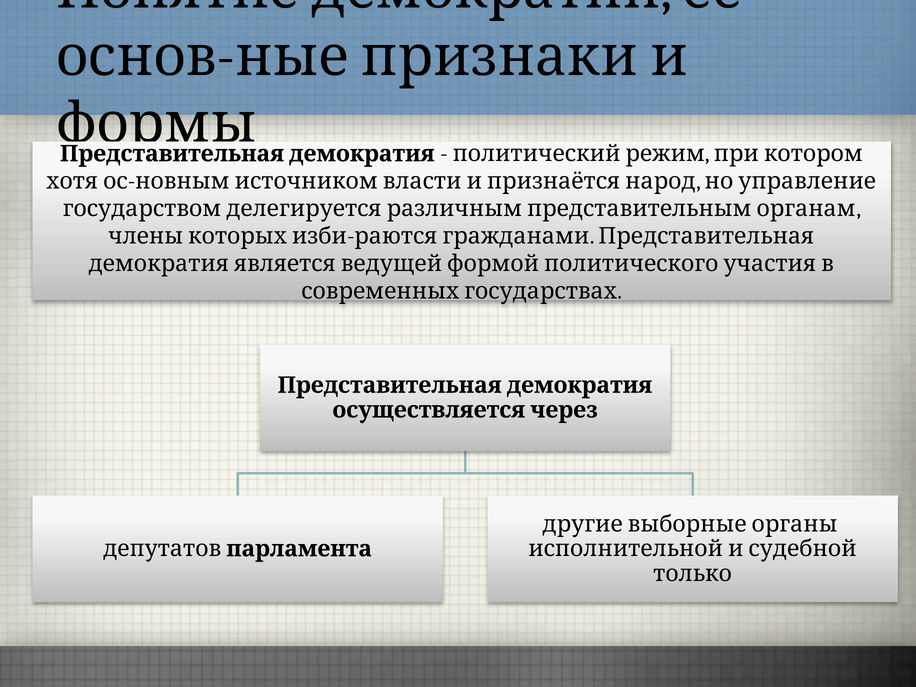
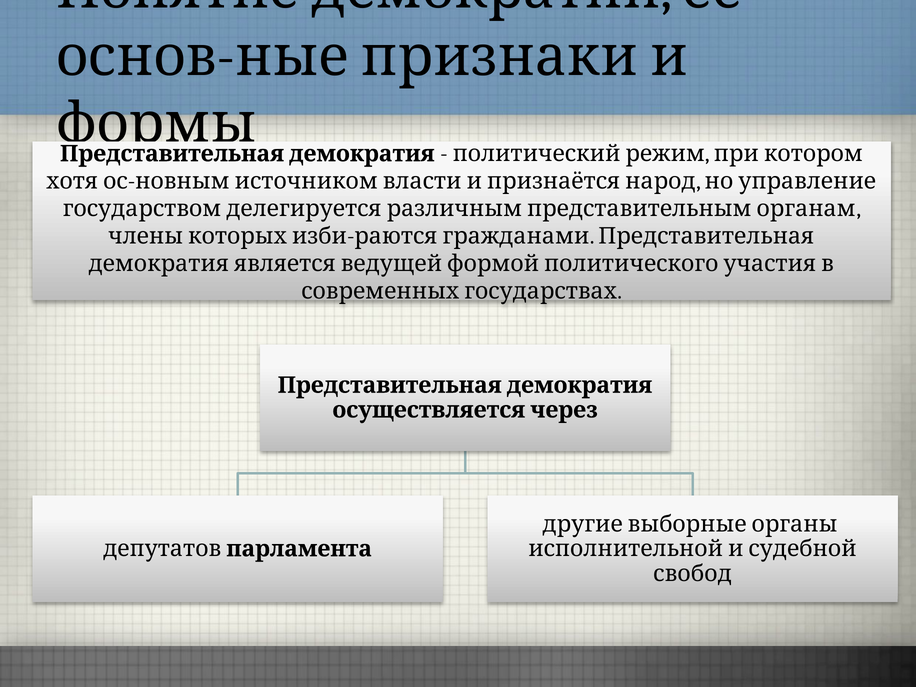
только: только -> свобод
